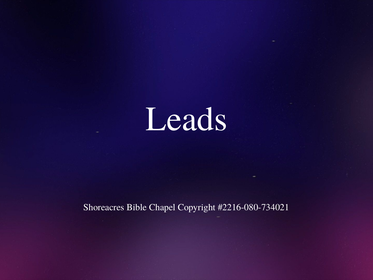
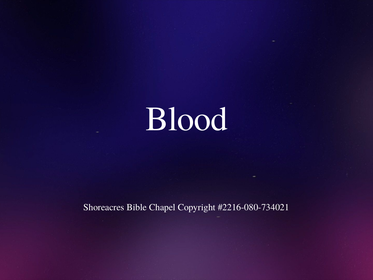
Leads: Leads -> Blood
